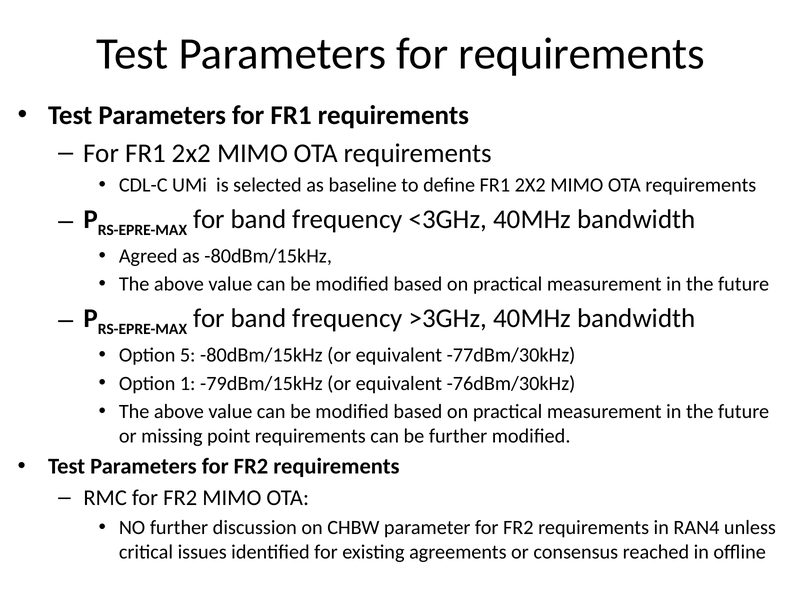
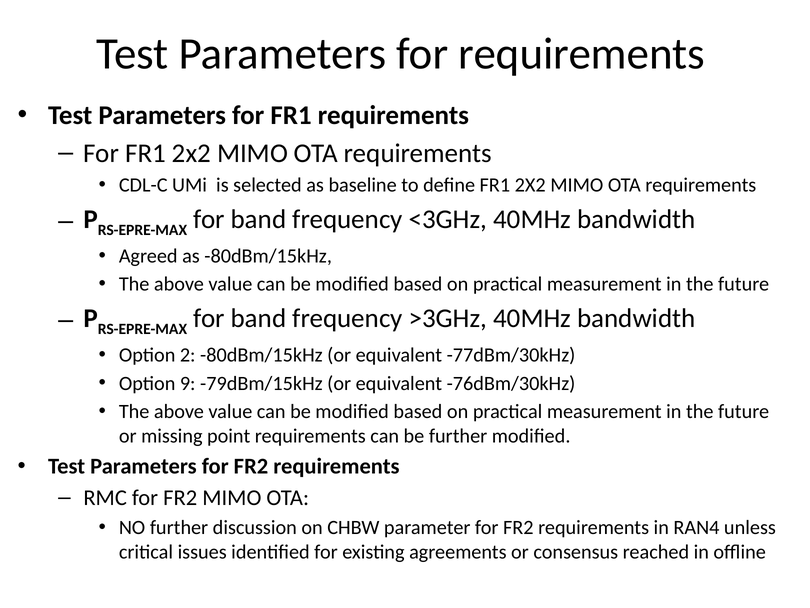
5: 5 -> 2
1: 1 -> 9
